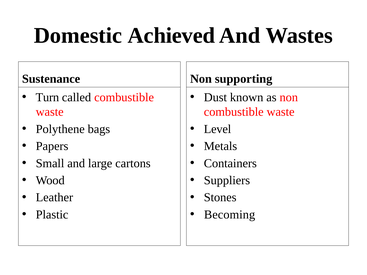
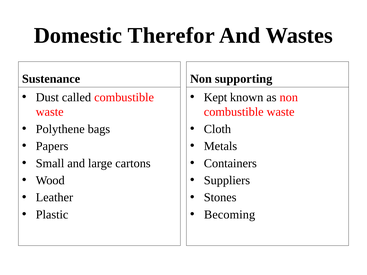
Achieved: Achieved -> Therefor
Turn: Turn -> Dust
Dust: Dust -> Kept
Level: Level -> Cloth
